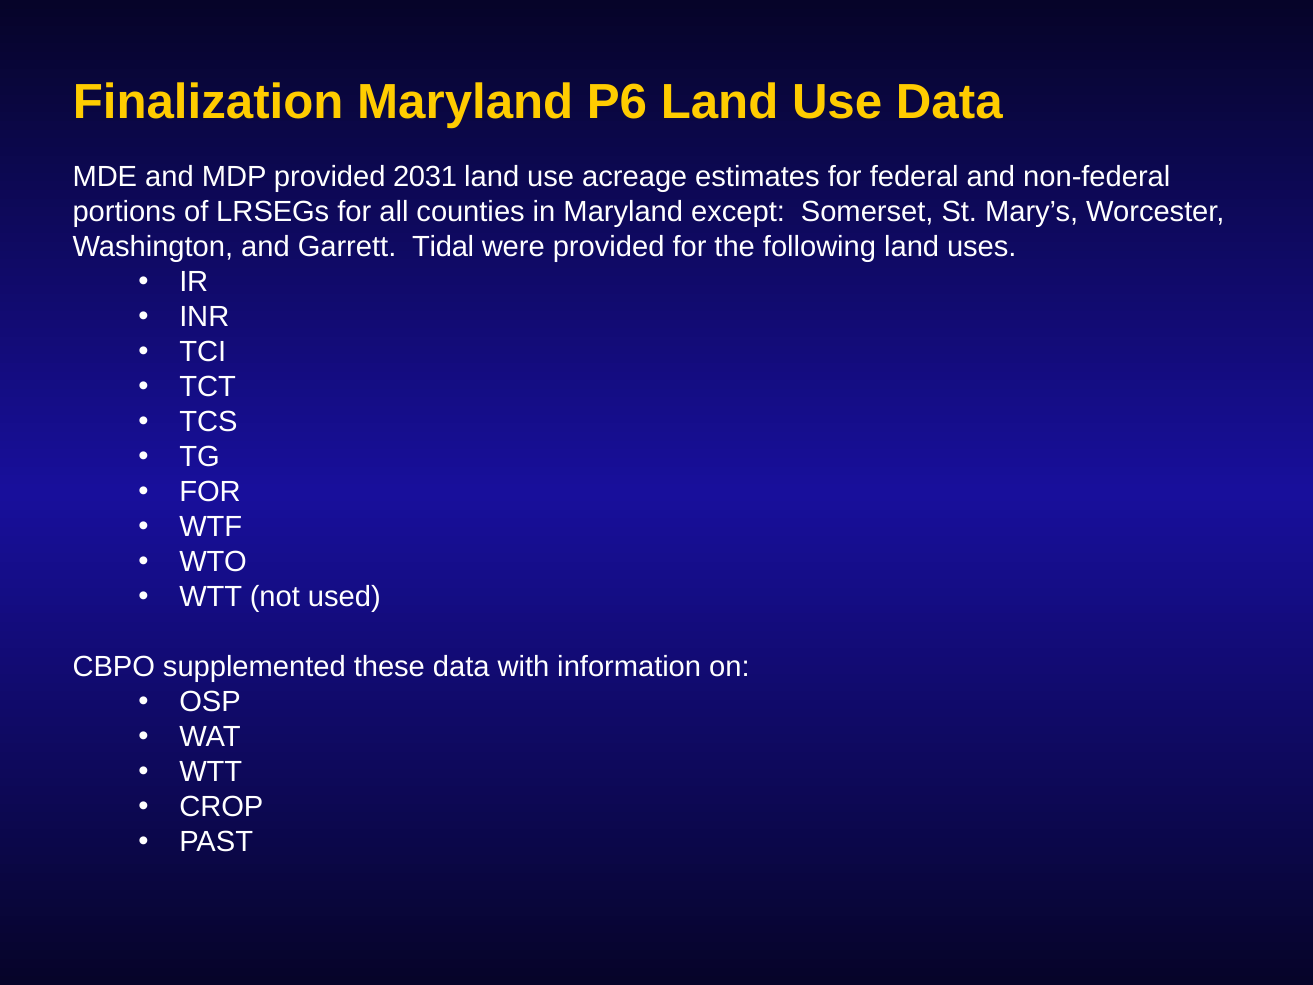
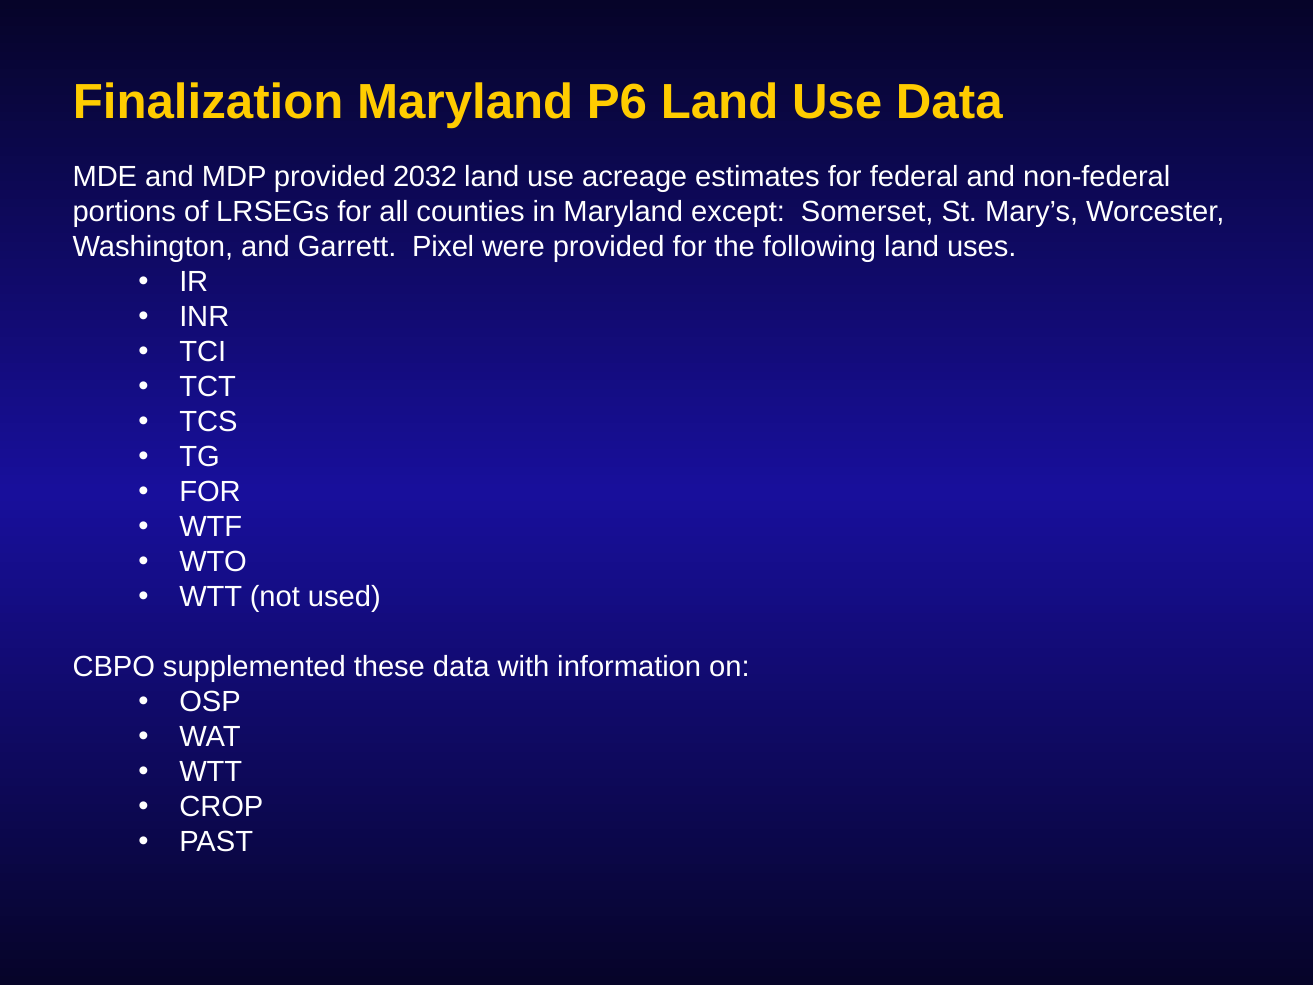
2031: 2031 -> 2032
Tidal: Tidal -> Pixel
